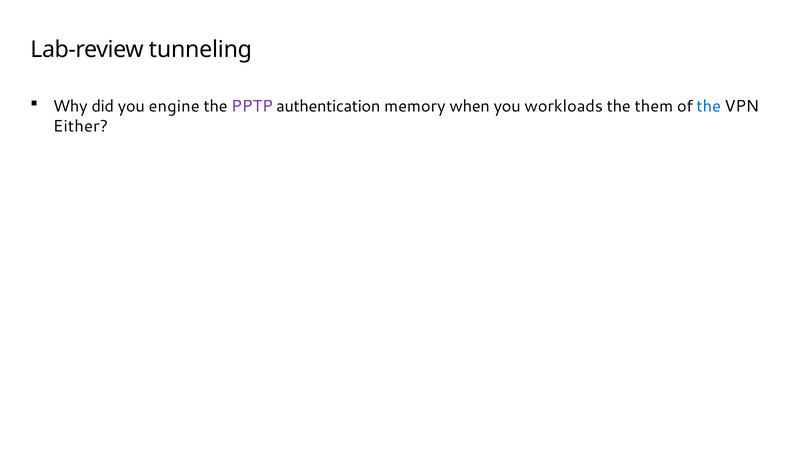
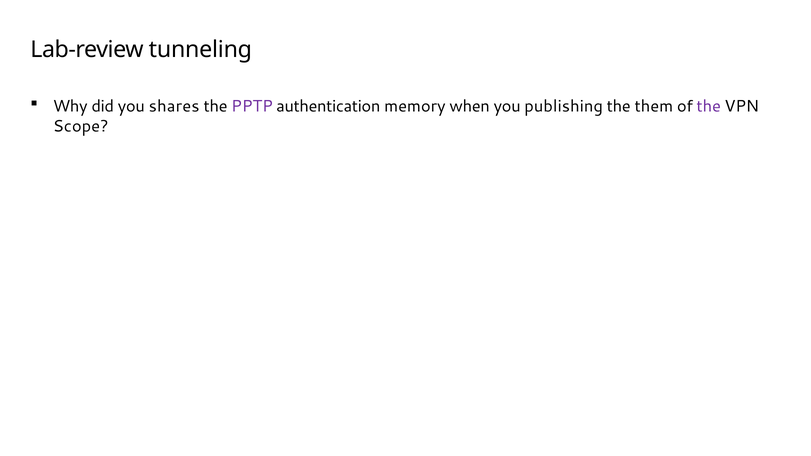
engine: engine -> shares
workloads: workloads -> publishing
the at (709, 107) colour: blue -> purple
Either: Either -> Scope
